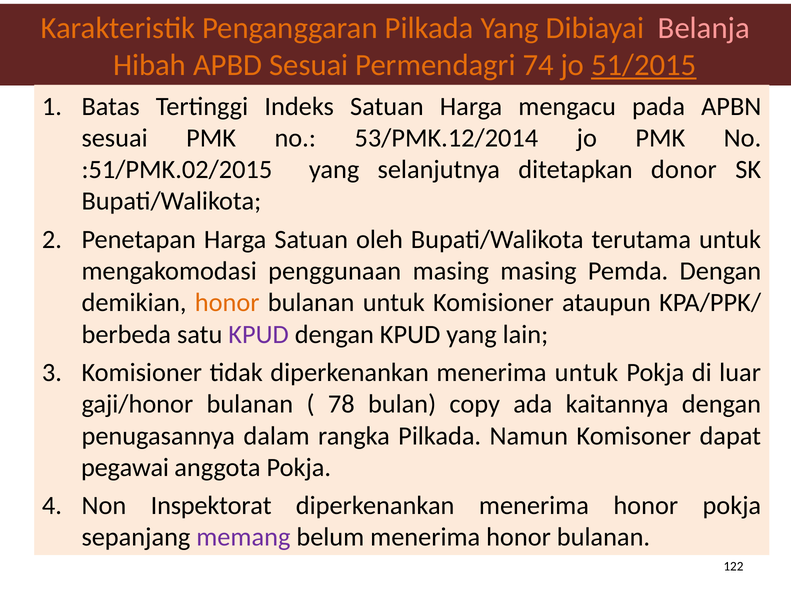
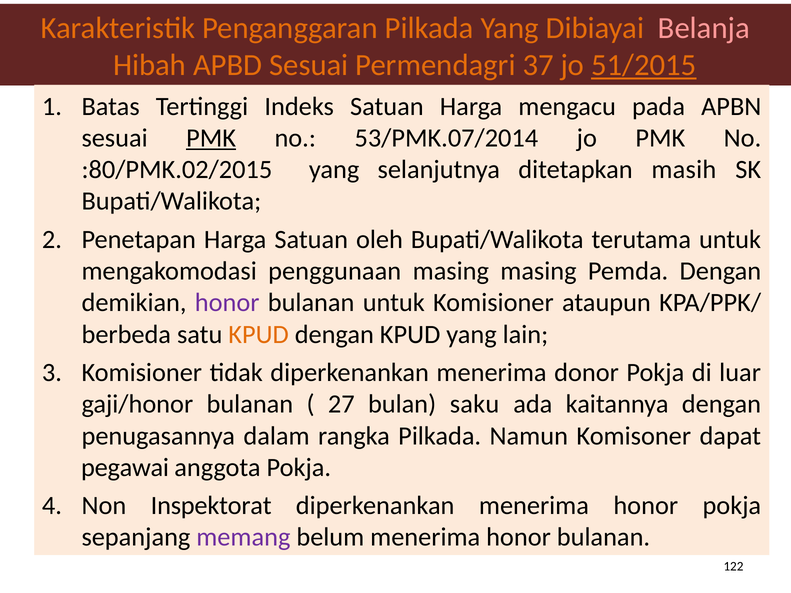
74: 74 -> 37
PMK at (211, 138) underline: none -> present
53/PMK.12/2014: 53/PMK.12/2014 -> 53/PMK.07/2014
:51/PMK.02/2015: :51/PMK.02/2015 -> :80/PMK.02/2015
donor: donor -> masih
honor at (227, 303) colour: orange -> purple
KPUD at (259, 334) colour: purple -> orange
menerima untuk: untuk -> donor
78: 78 -> 27
copy: copy -> saku
